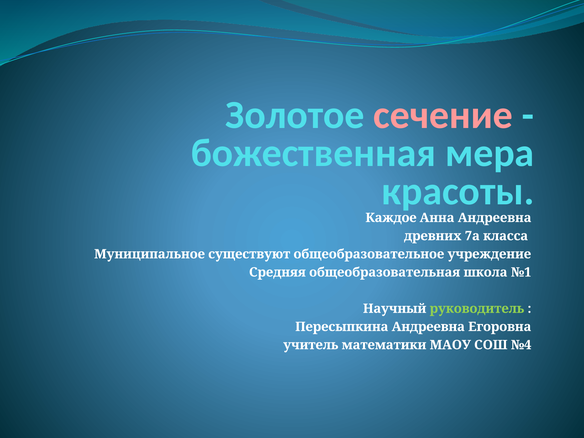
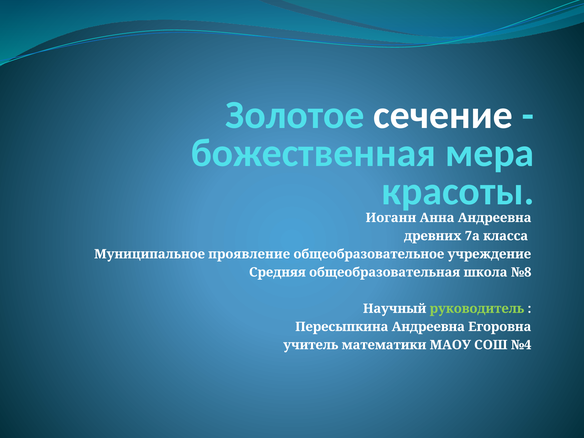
сечение colour: pink -> white
Каждое: Каждое -> Иоганн
существуют: существуют -> проявление
№1: №1 -> №8
